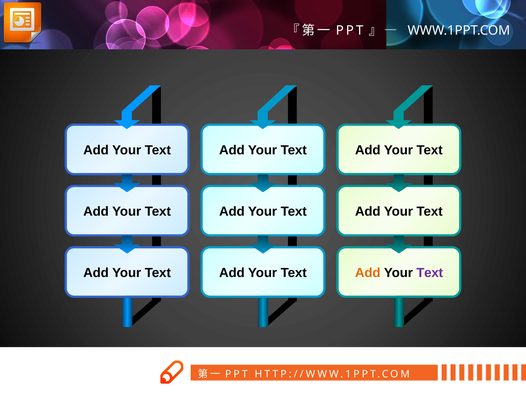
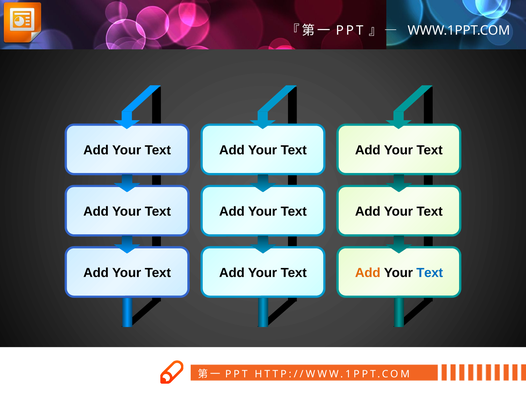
Text at (430, 273) colour: purple -> blue
